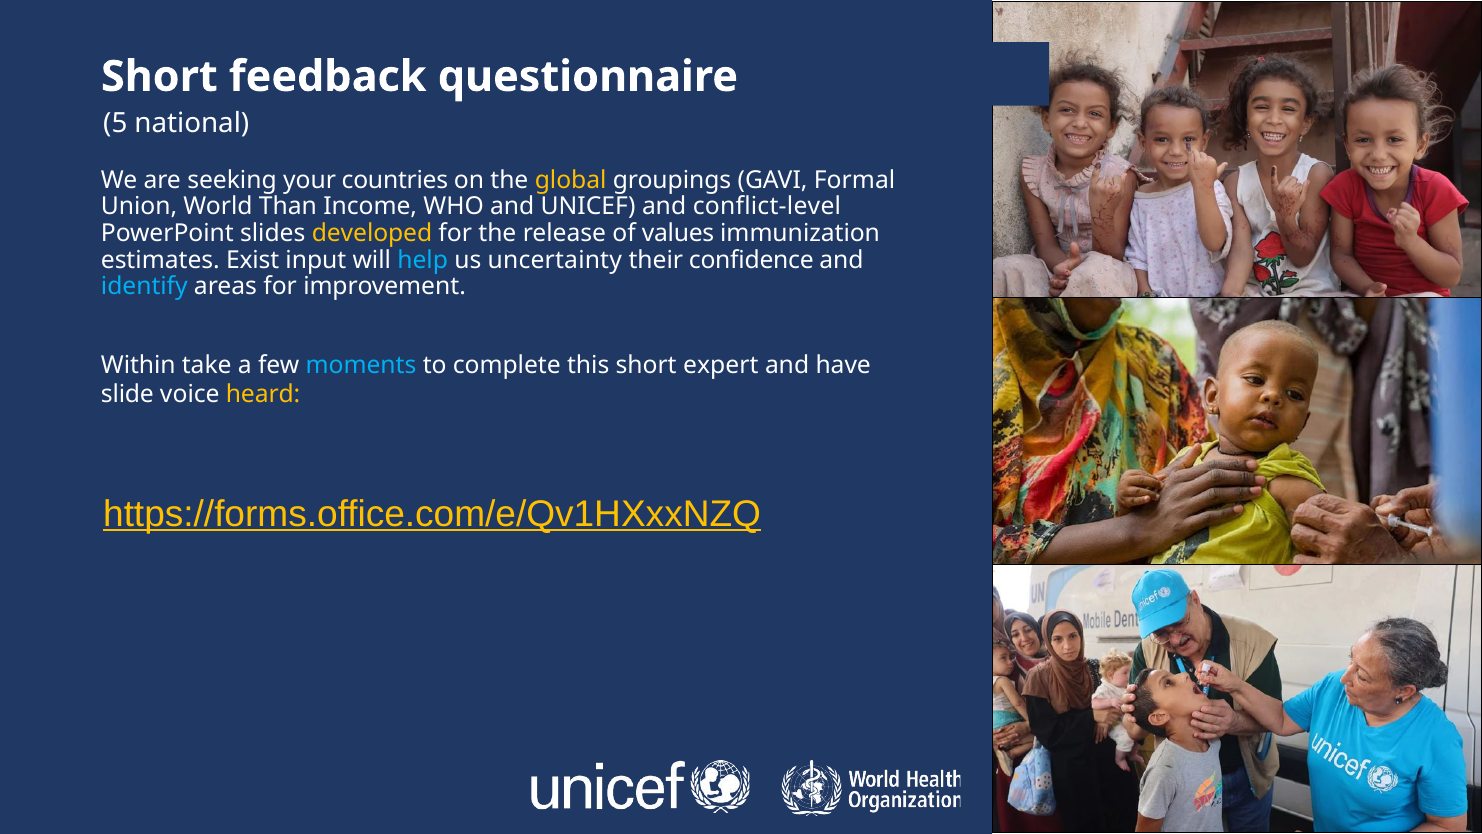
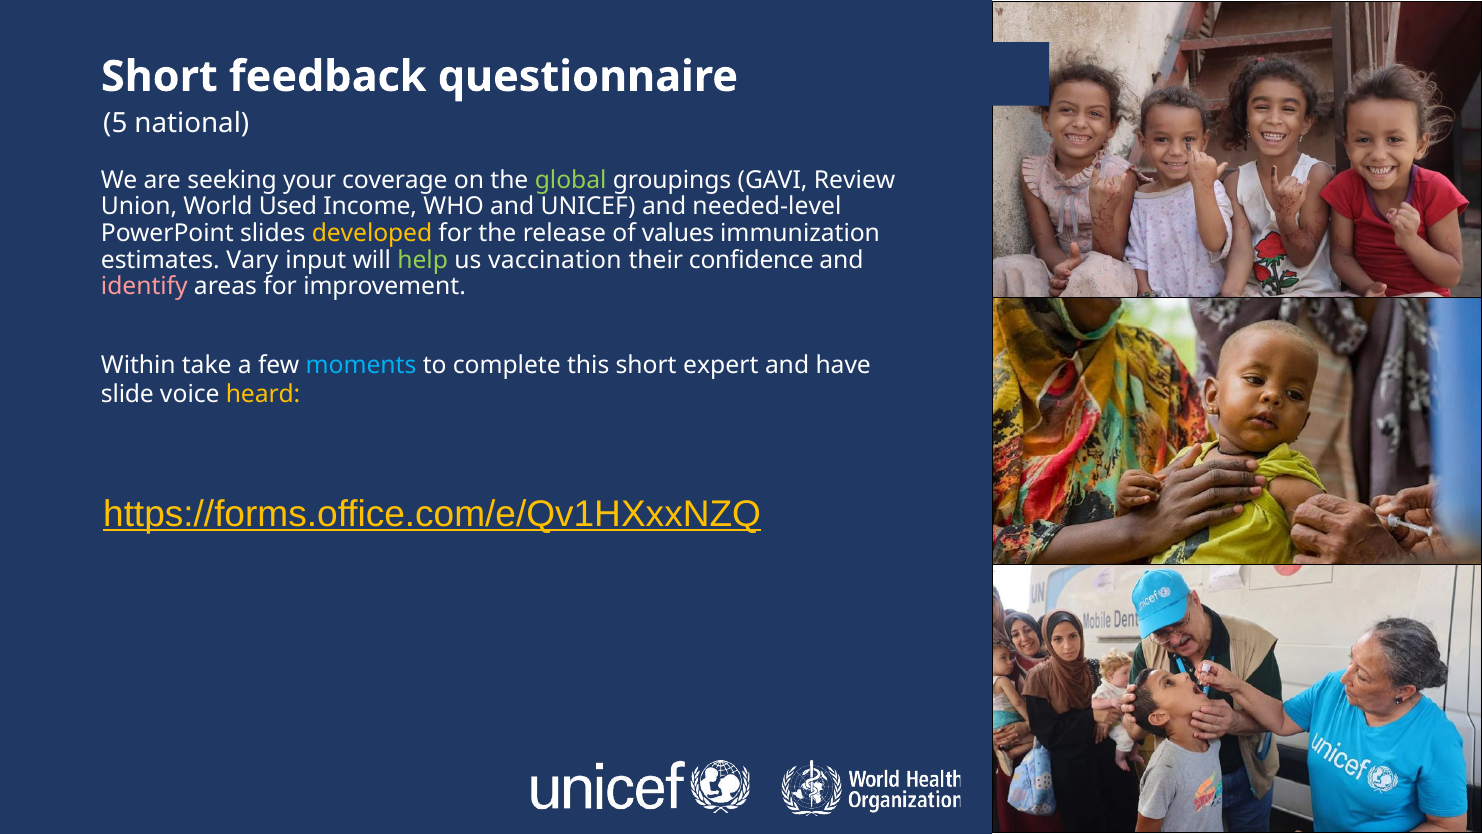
countries: countries -> coverage
global colour: yellow -> light green
Formal: Formal -> Review
Than: Than -> Used
conflict-level: conflict-level -> needed-level
Exist: Exist -> Vary
help colour: light blue -> light green
uncertainty: uncertainty -> vaccination
identify colour: light blue -> pink
